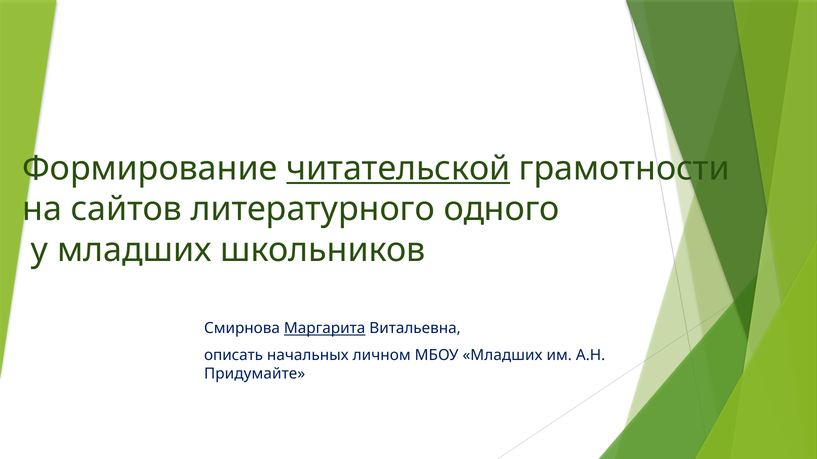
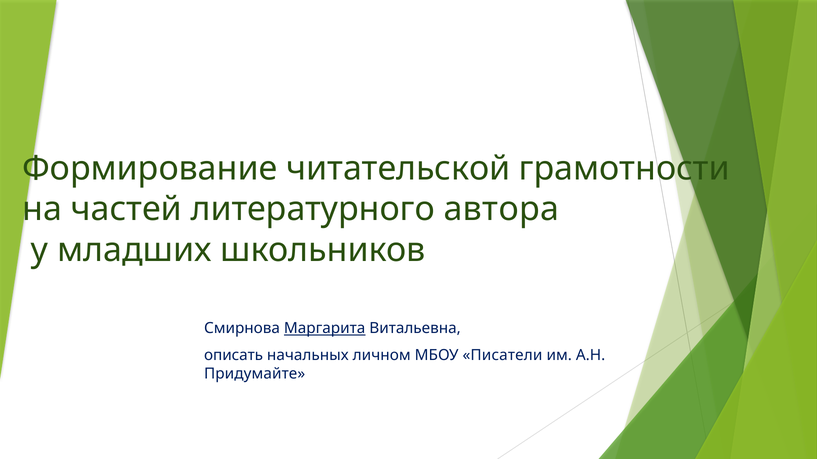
читательской underline: present -> none
сайтов: сайтов -> частей
одного: одного -> автора
МБОУ Младших: Младших -> Писатели
